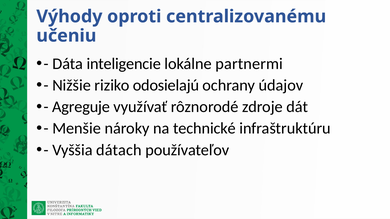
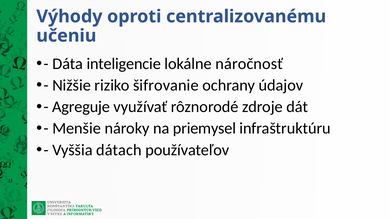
partnermi: partnermi -> náročnosť
odosielajú: odosielajú -> šifrovanie
technické: technické -> priemysel
